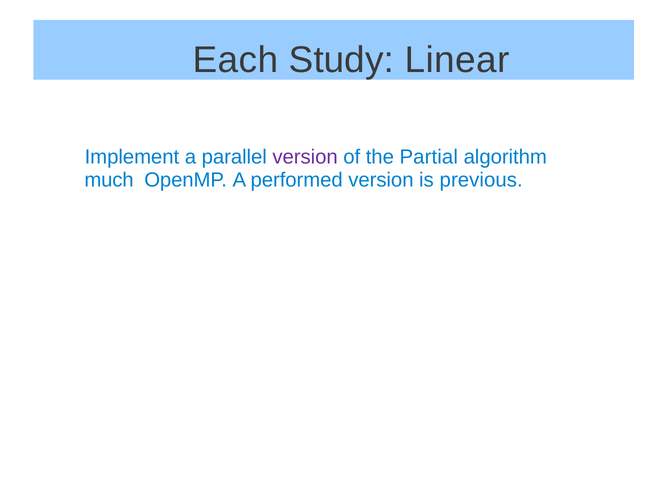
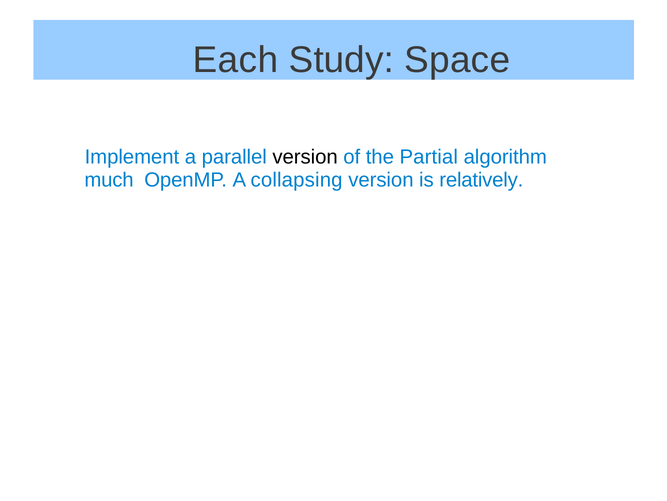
Linear: Linear -> Space
version at (305, 157) colour: purple -> black
performed: performed -> collapsing
previous: previous -> relatively
